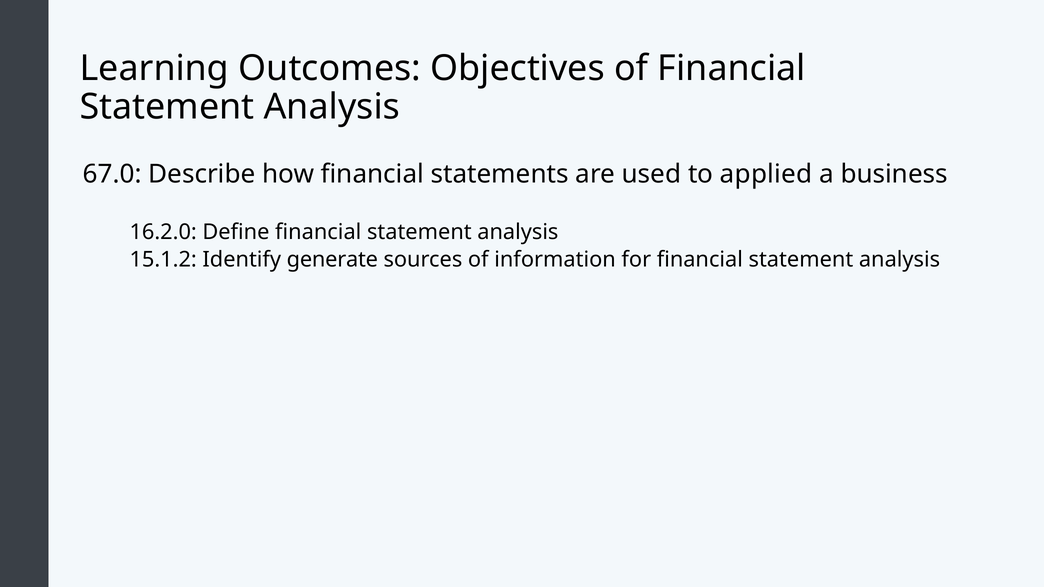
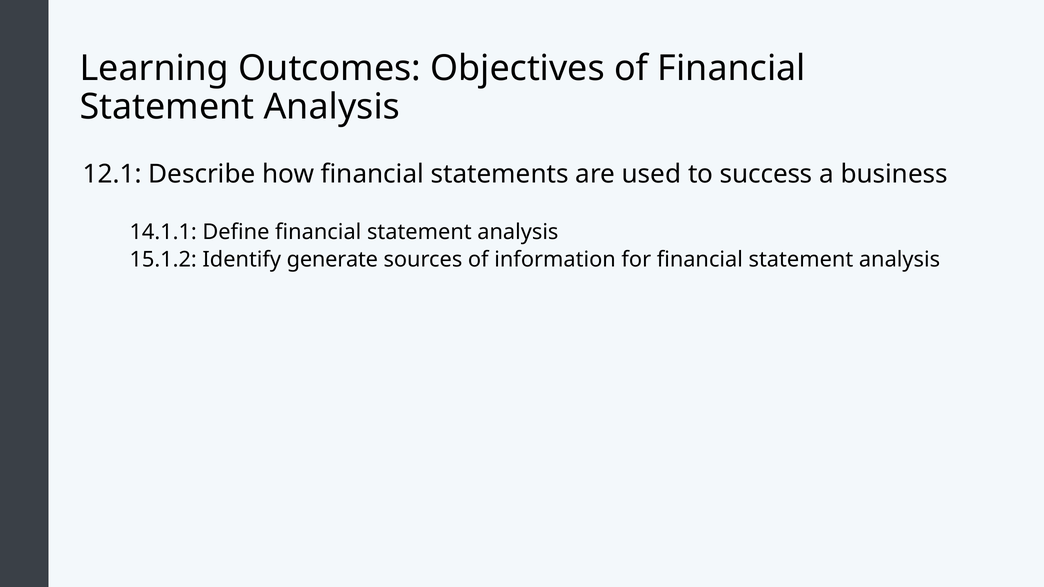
67.0: 67.0 -> 12.1
applied: applied -> success
16.2.0: 16.2.0 -> 14.1.1
